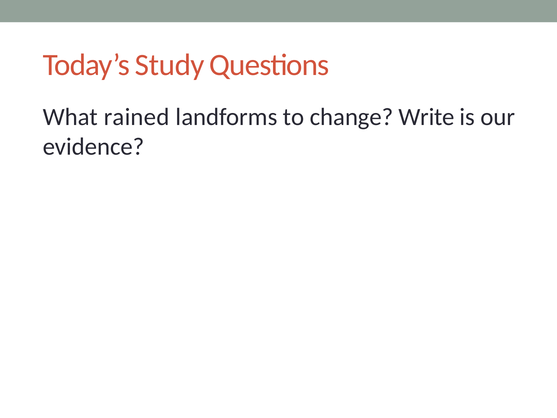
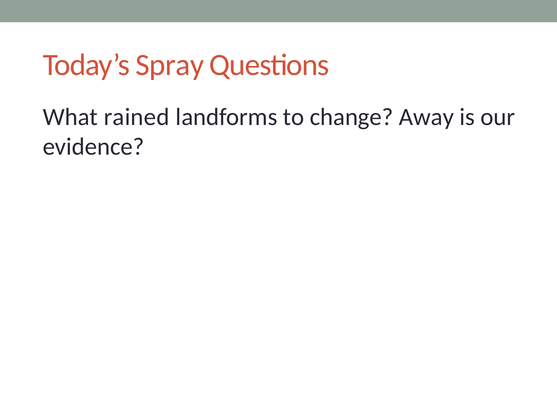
Study: Study -> Spray
Write: Write -> Away
